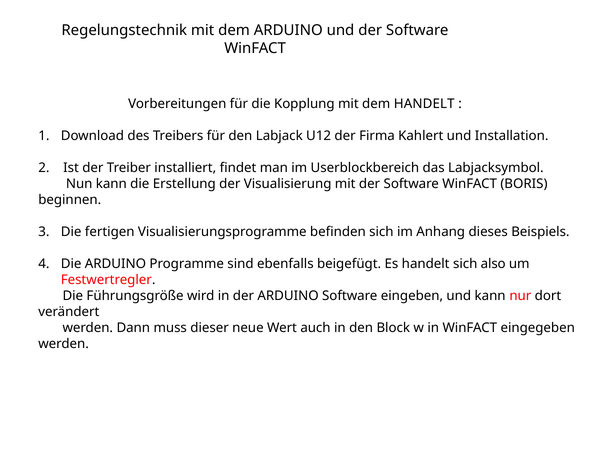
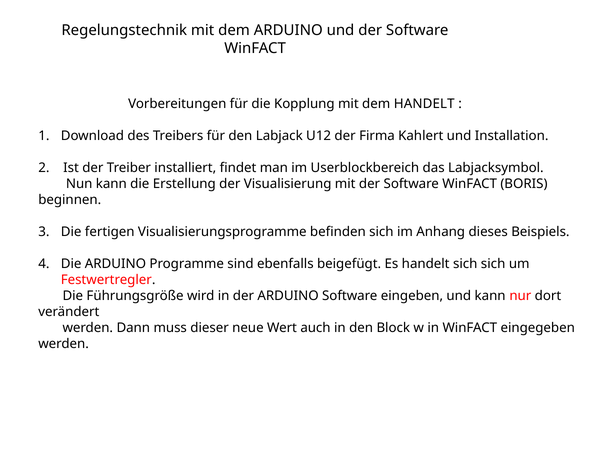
sich also: also -> sich
